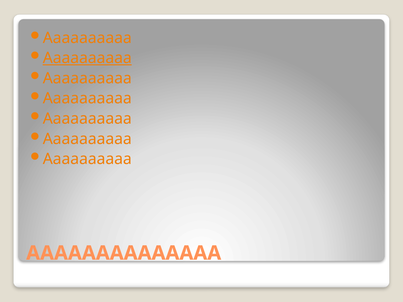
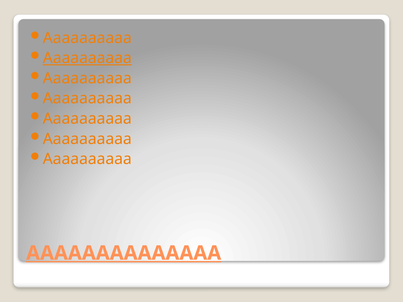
AAAAAAAAAAAAAA underline: none -> present
